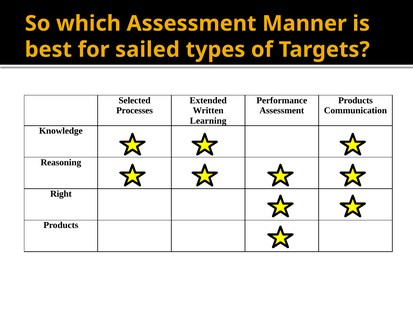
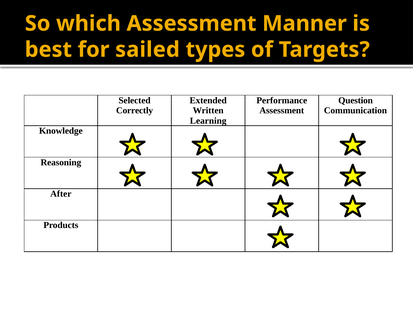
Products at (356, 101): Products -> Question
Processes: Processes -> Correctly
Right: Right -> After
